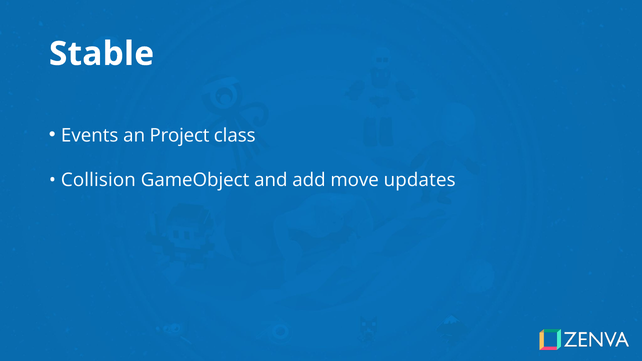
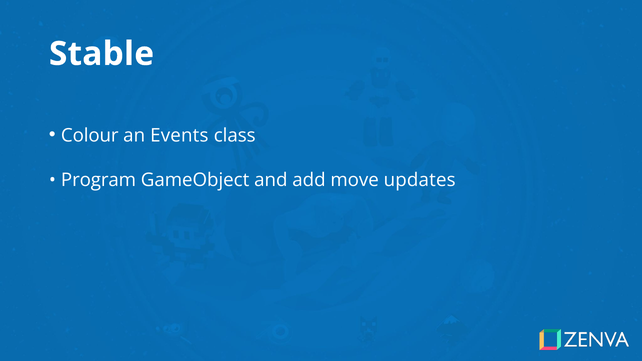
Events: Events -> Colour
Project: Project -> Events
Collision: Collision -> Program
